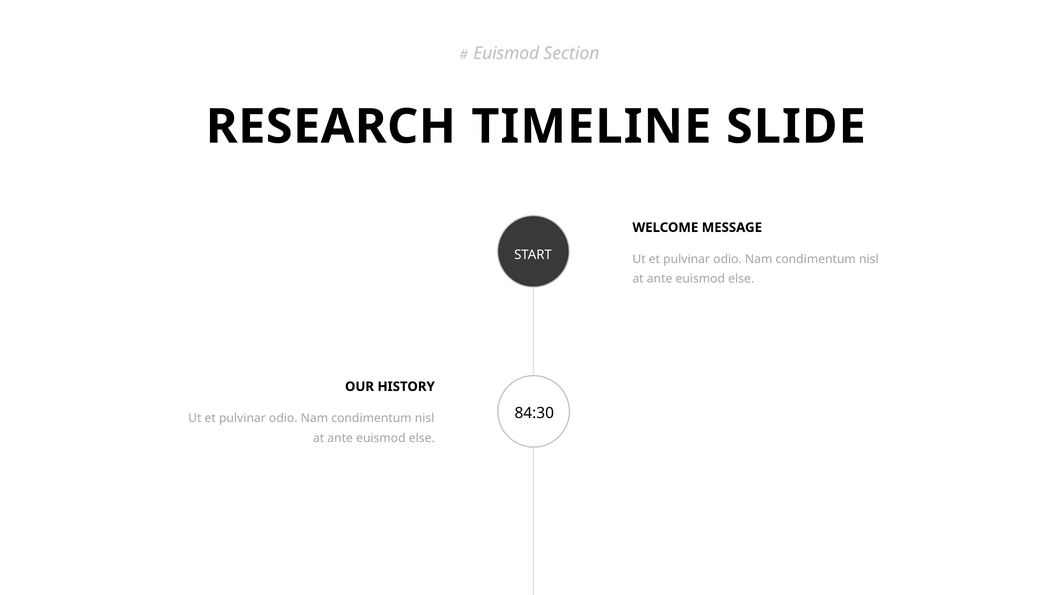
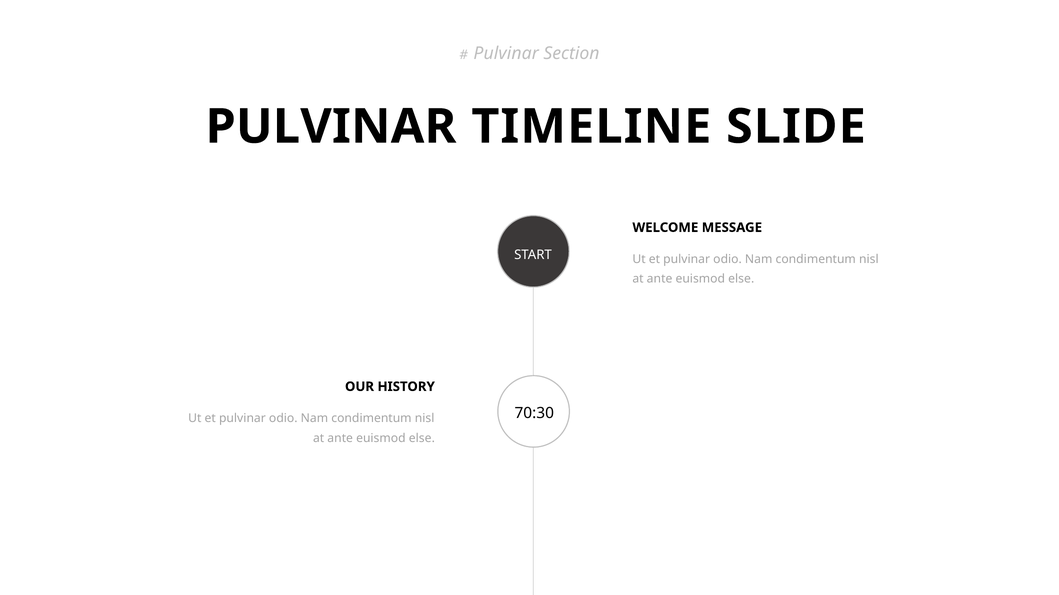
Euismod at (506, 54): Euismod -> Pulvinar
RESEARCH at (331, 127): RESEARCH -> PULVINAR
84:30: 84:30 -> 70:30
